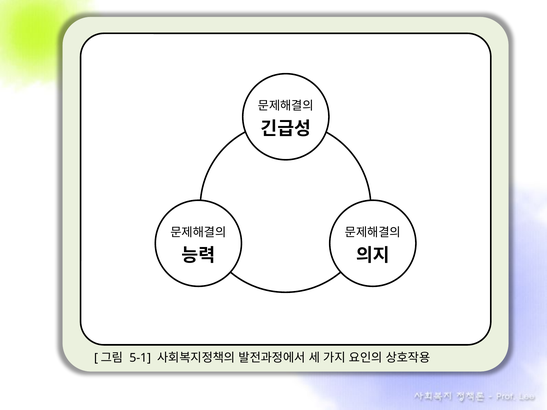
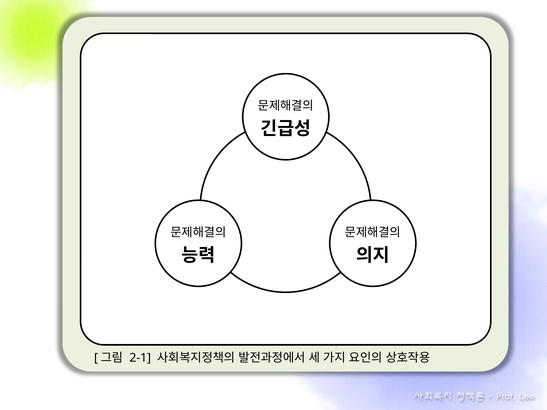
5-1: 5-1 -> 2-1
